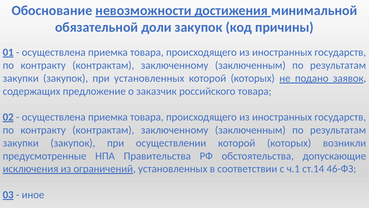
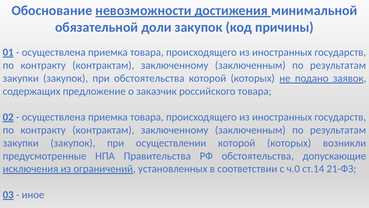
при установленных: установленных -> обстоятельства
ч.1: ч.1 -> ч.0
46-ФЗ: 46-ФЗ -> 21-ФЗ
